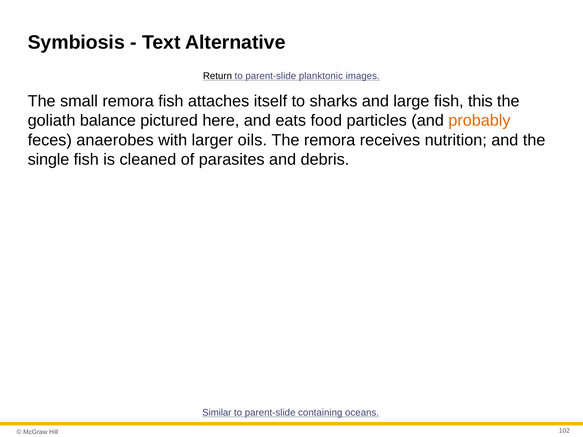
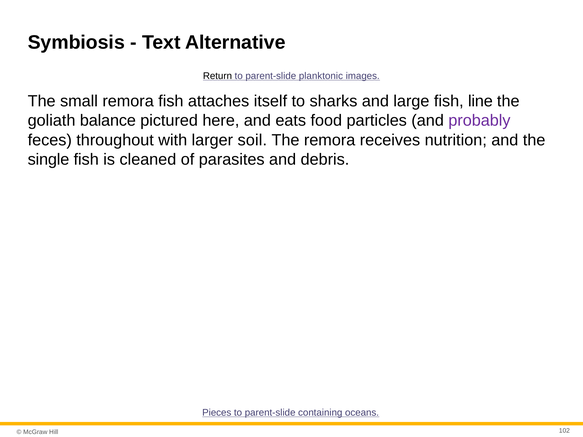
this: this -> line
probably colour: orange -> purple
anaerobes: anaerobes -> throughout
oils: oils -> soil
Similar: Similar -> Pieces
